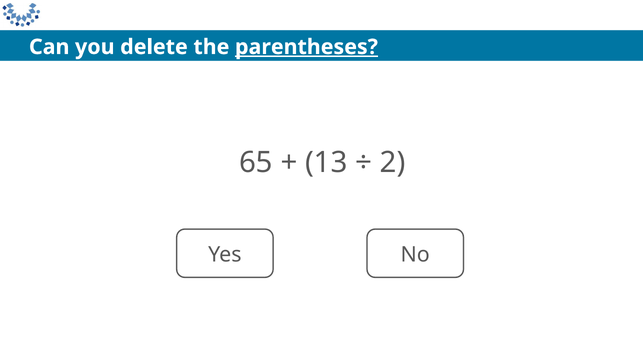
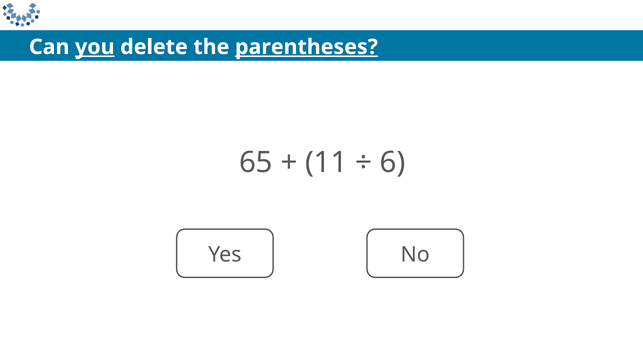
you underline: none -> present
13: 13 -> 11
2: 2 -> 6
